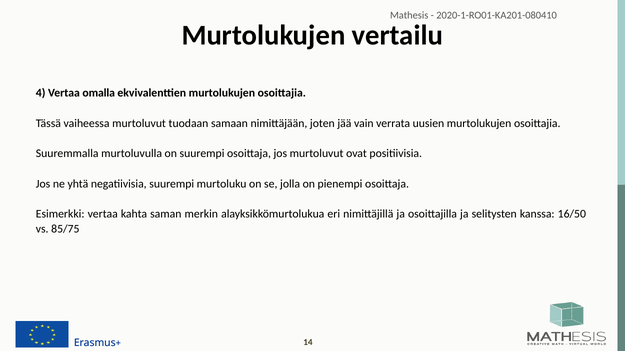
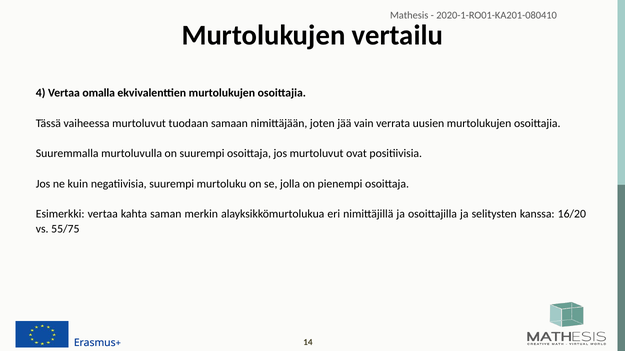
yhtä: yhtä -> kuin
16/50: 16/50 -> 16/20
85/75: 85/75 -> 55/75
